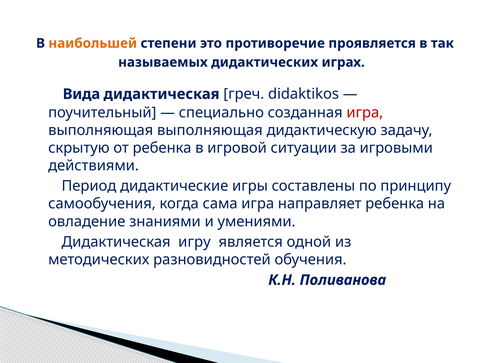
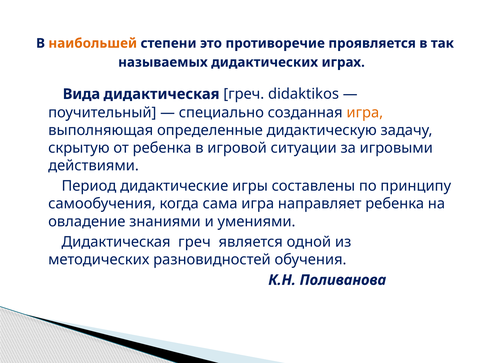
игра at (365, 112) colour: red -> orange
выполняющая выполняющая: выполняющая -> определенные
игру at (194, 241): игру -> греч
